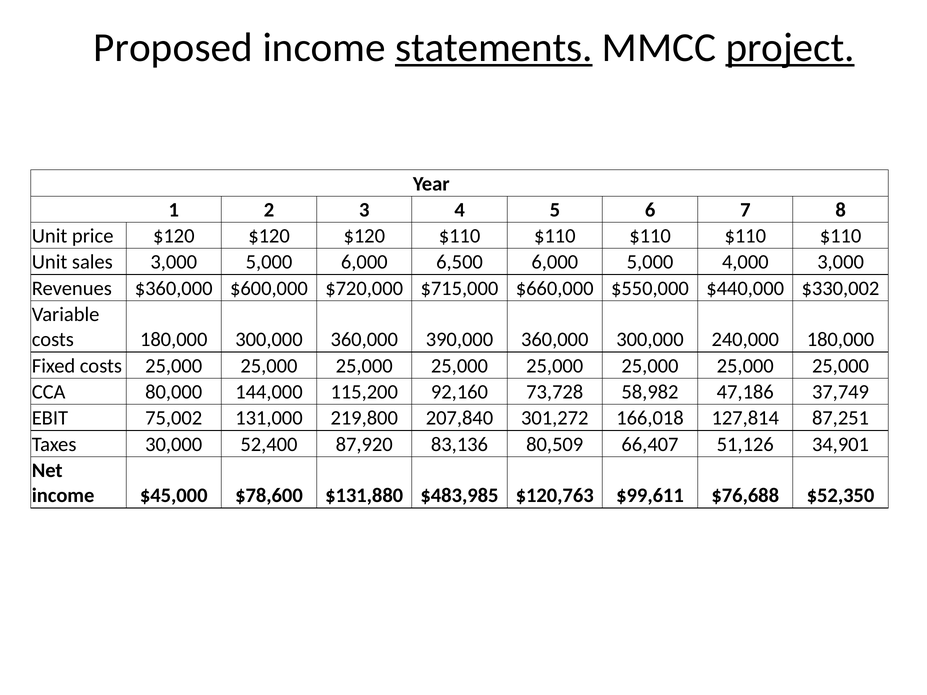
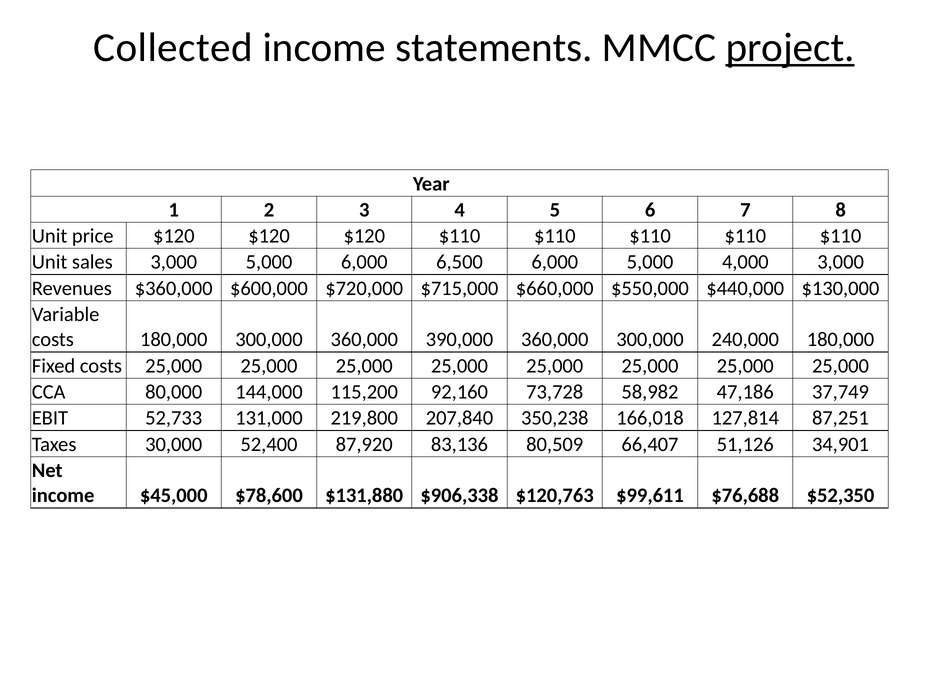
Proposed: Proposed -> Collected
statements underline: present -> none
$330,002: $330,002 -> $130,000
75,002: 75,002 -> 52,733
301,272: 301,272 -> 350,238
$483,985: $483,985 -> $906,338
